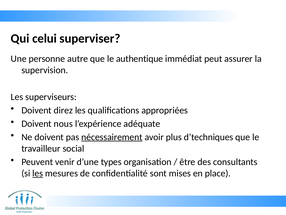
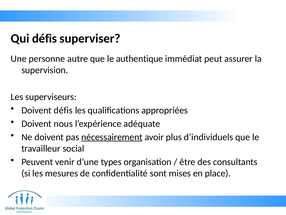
Qui celui: celui -> défis
Doivent direz: direz -> défis
d’techniques: d’techniques -> d’individuels
les at (38, 173) underline: present -> none
